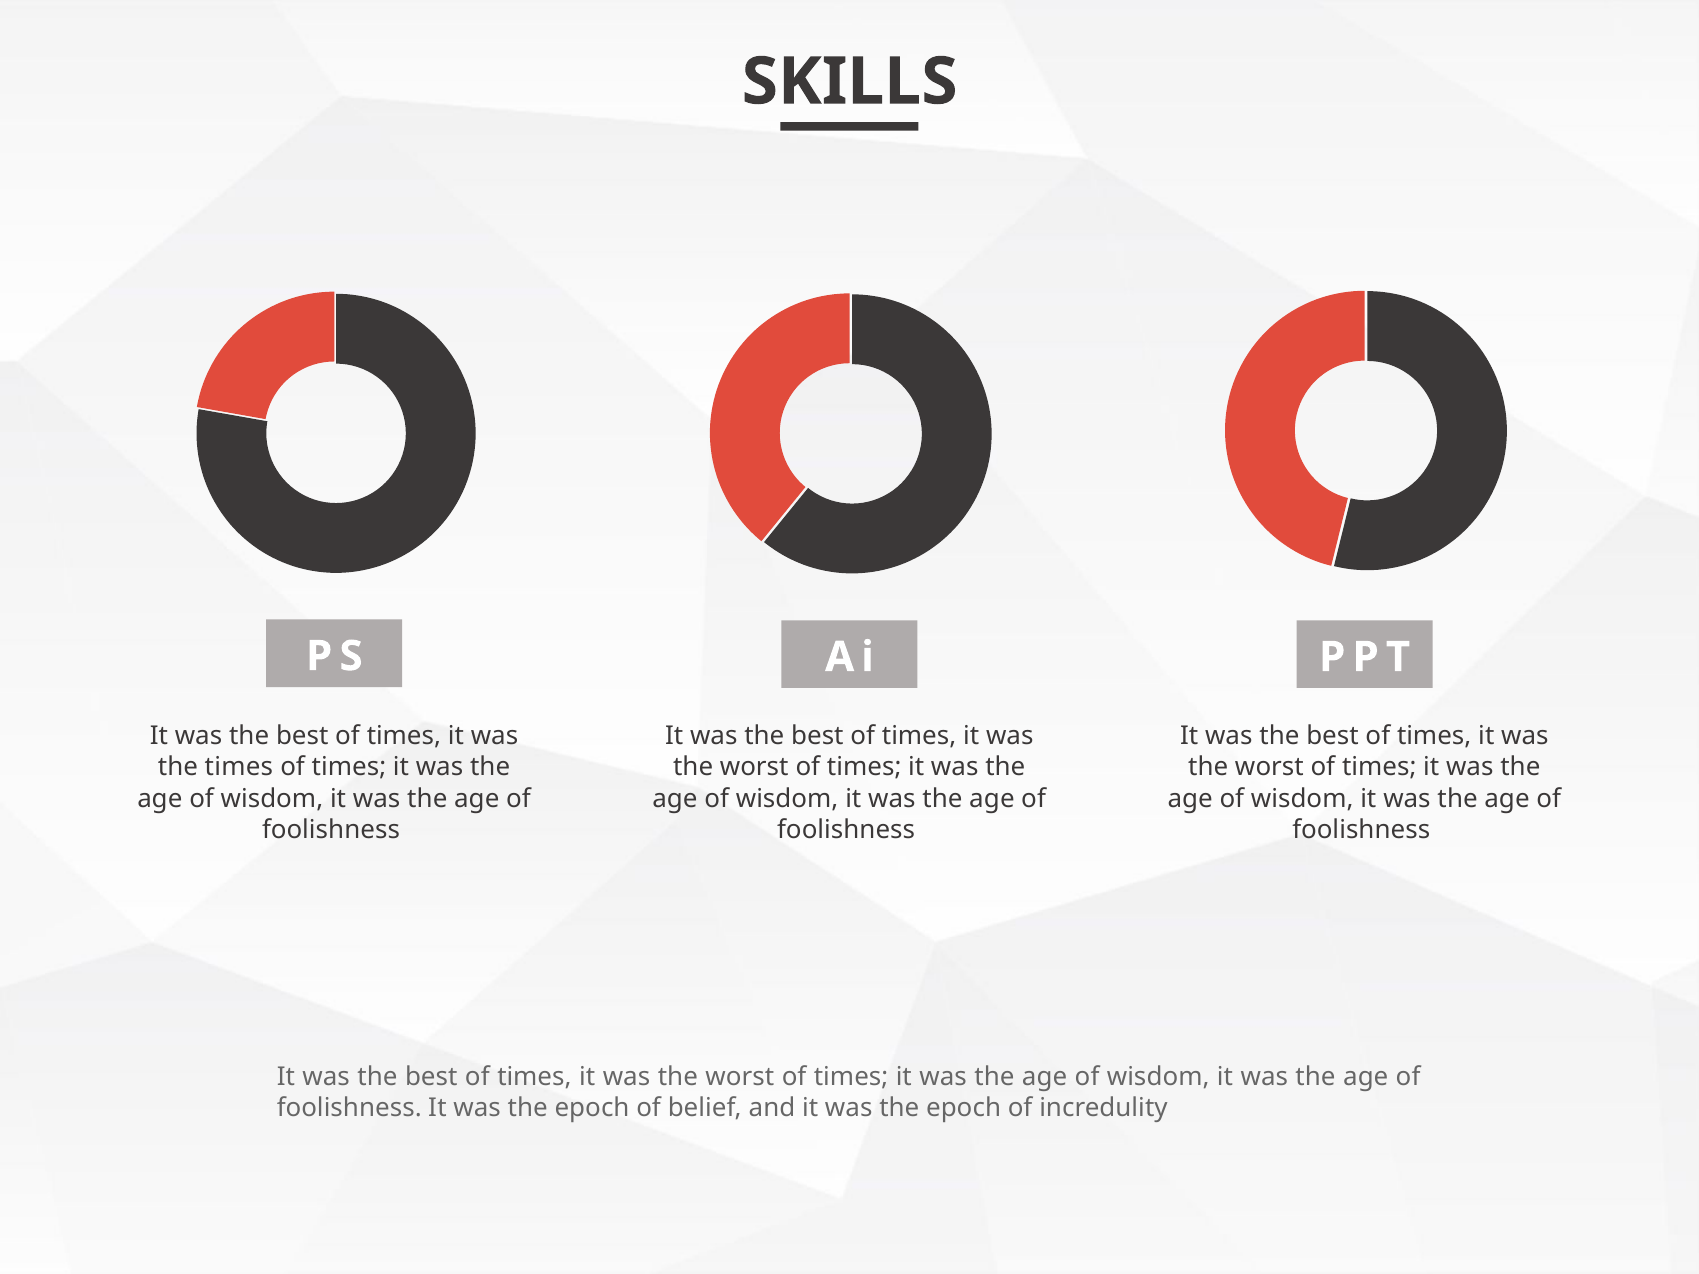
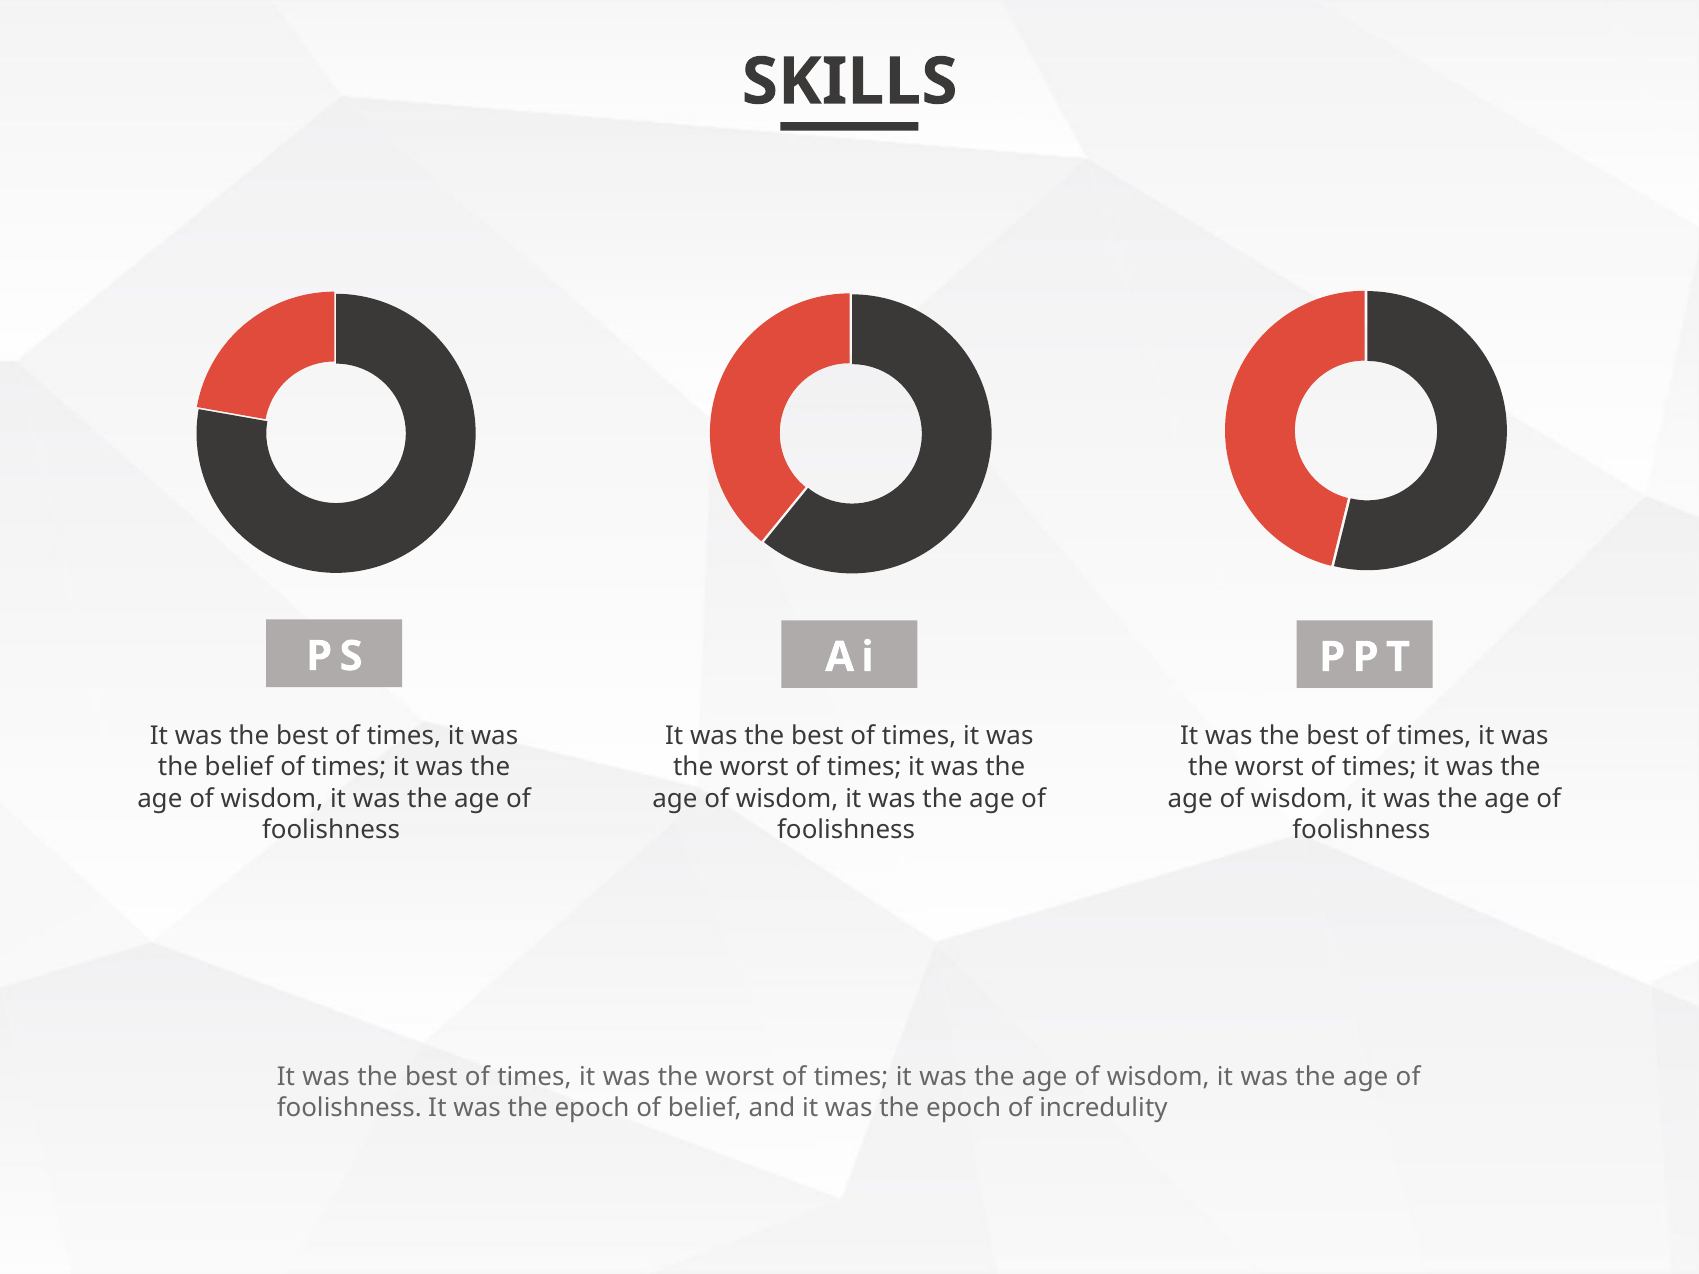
the times: times -> belief
